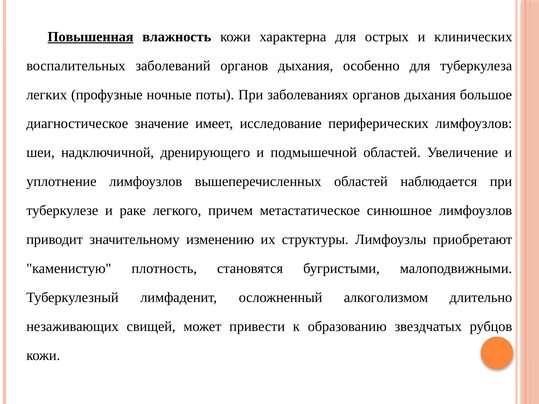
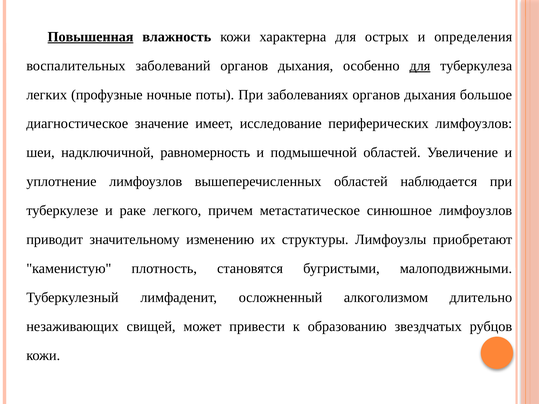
клинических: клинических -> определения
для at (420, 66) underline: none -> present
дренирующего: дренирующего -> равномерность
